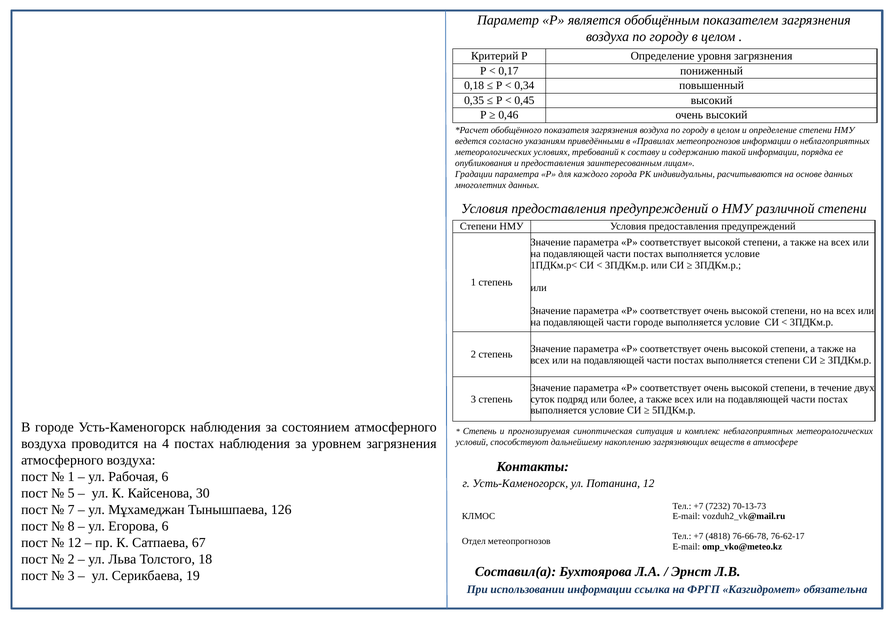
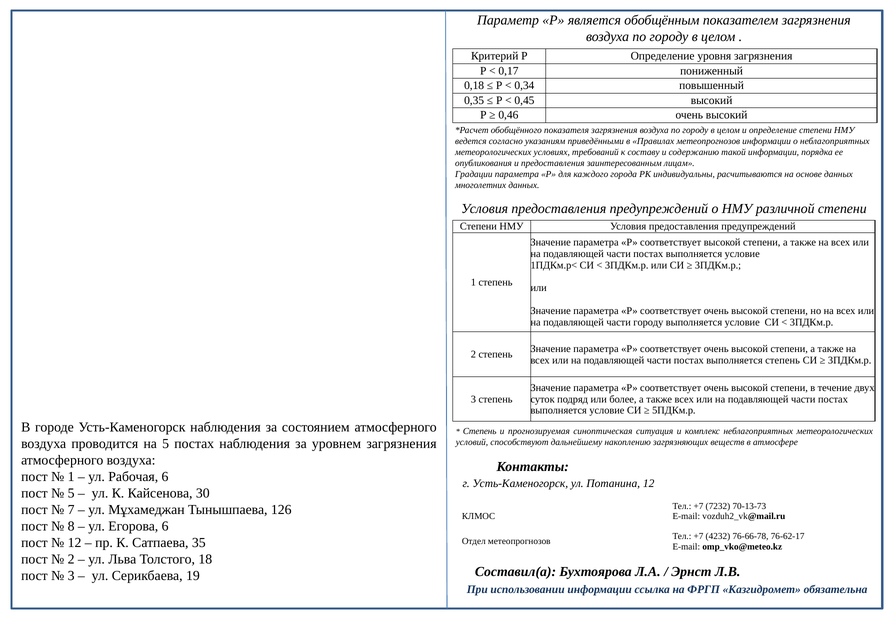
части городе: городе -> городу
выполняется степени: степени -> степень
на 4: 4 -> 5
4818: 4818 -> 4232
67: 67 -> 35
